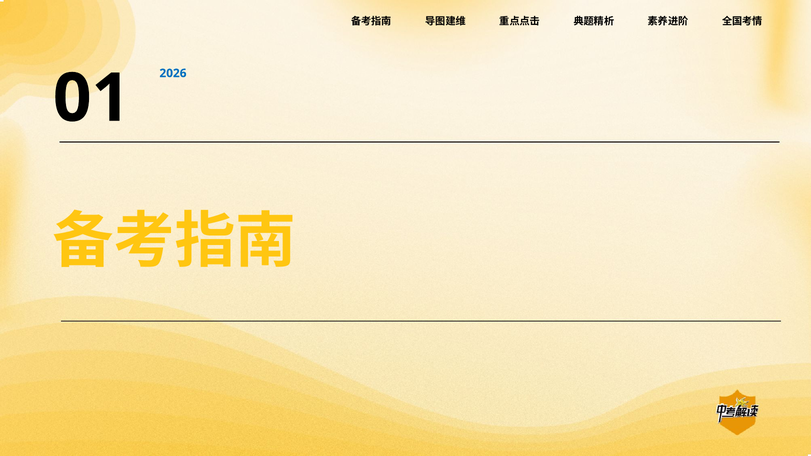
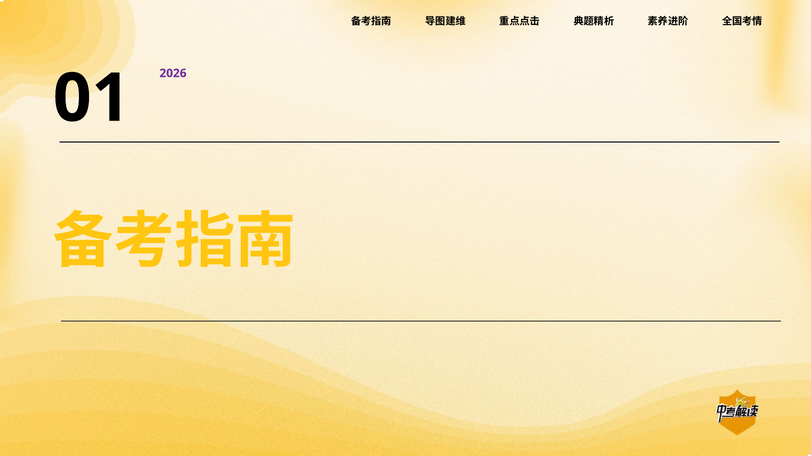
2026 colour: blue -> purple
